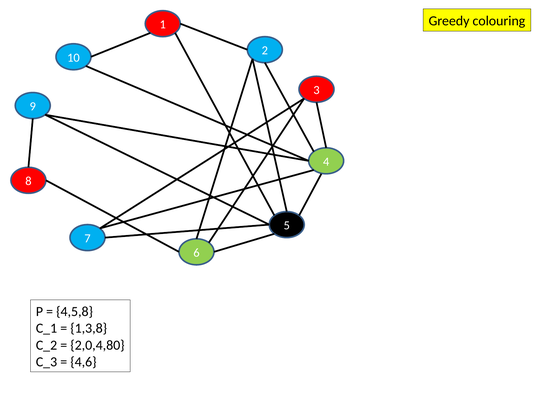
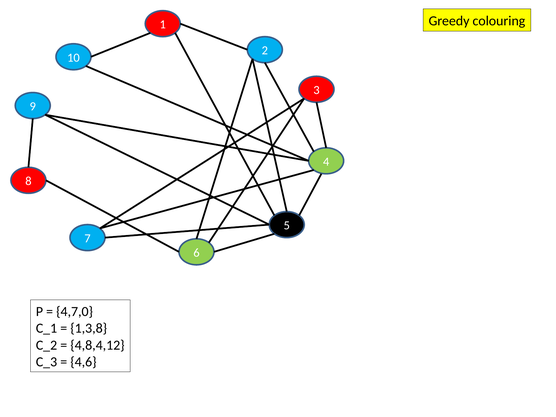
4,5,8: 4,5,8 -> 4,7,0
2,0,4,80: 2,0,4,80 -> 4,8,4,12
